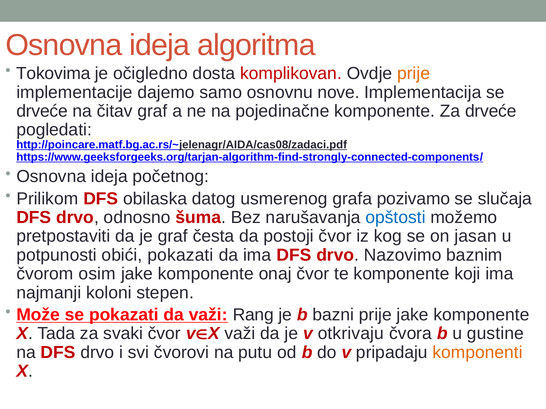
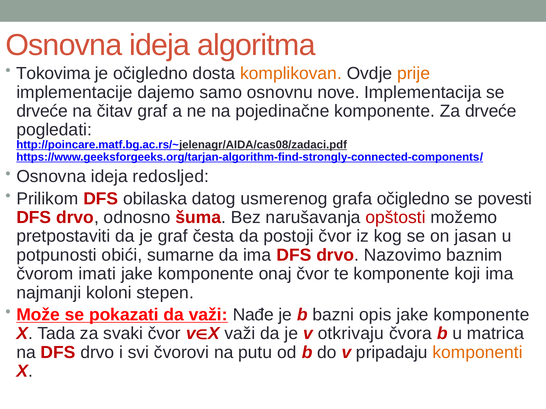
komplikovan colour: red -> orange
početnog: početnog -> redosljed
grafa pozivamo: pozivamo -> očigledno
slučaja: slučaja -> povesti
opštosti colour: blue -> red
obići pokazati: pokazati -> sumarne
osim: osim -> imati
Rang: Rang -> Nađe
bazni prije: prije -> opis
gustine: gustine -> matrica
